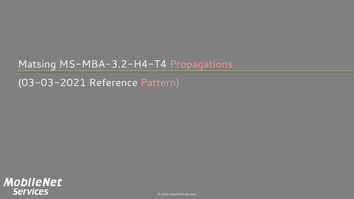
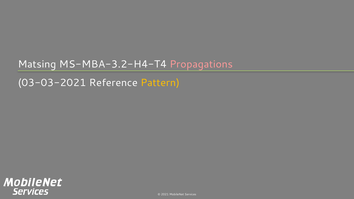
Pattern colour: pink -> yellow
